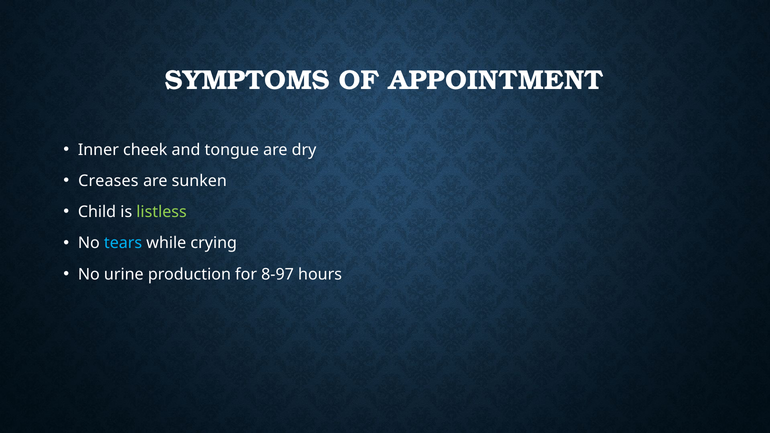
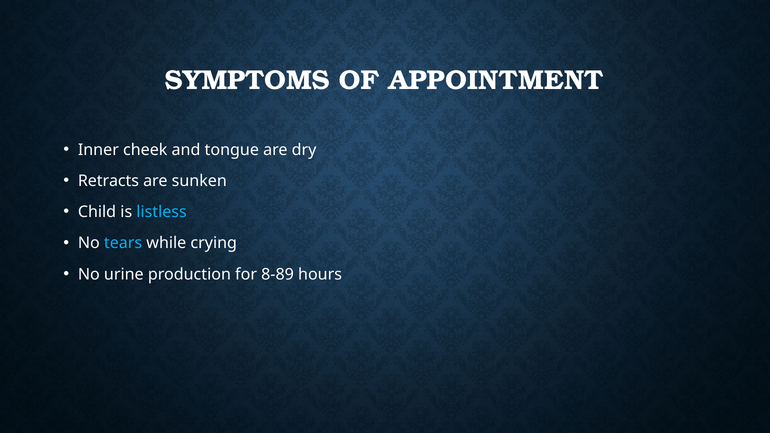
Creases: Creases -> Retracts
listless colour: light green -> light blue
8-97: 8-97 -> 8-89
